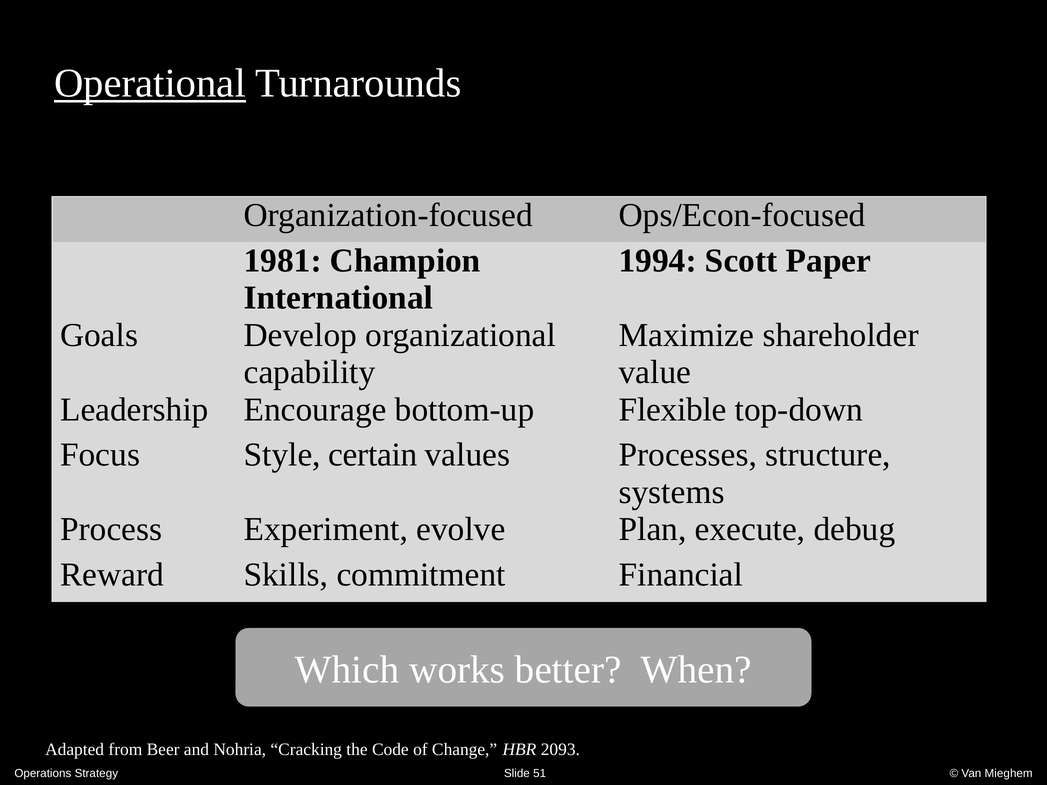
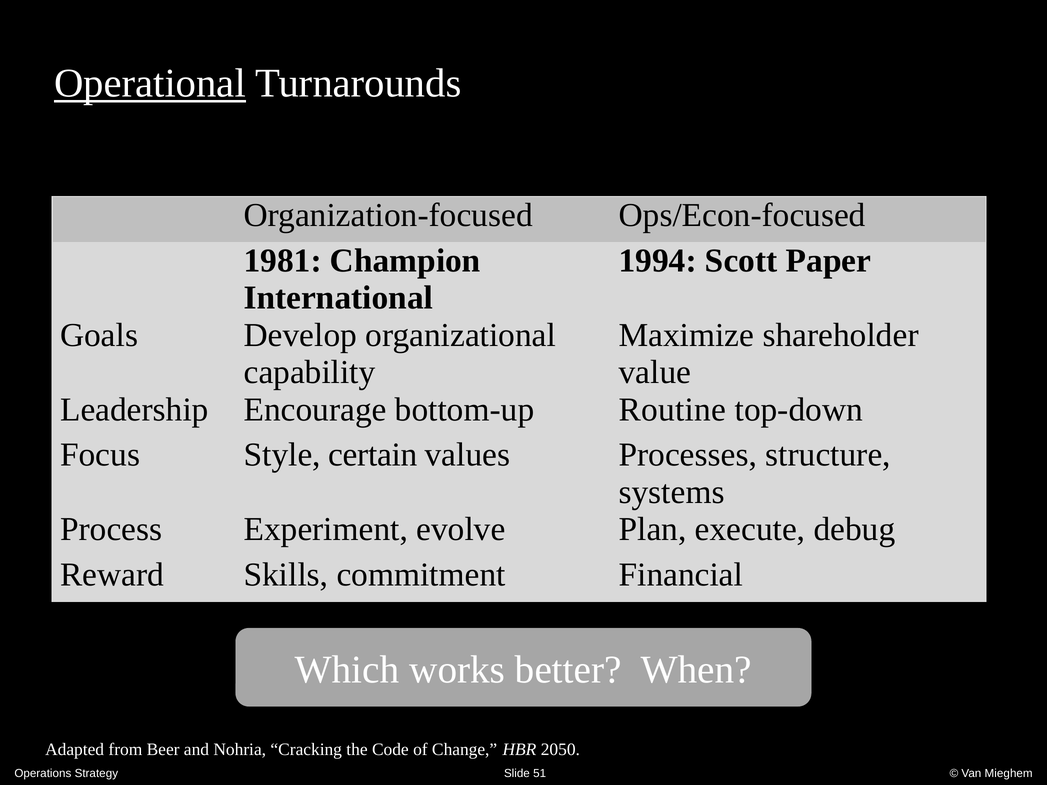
Flexible: Flexible -> Routine
2093: 2093 -> 2050
